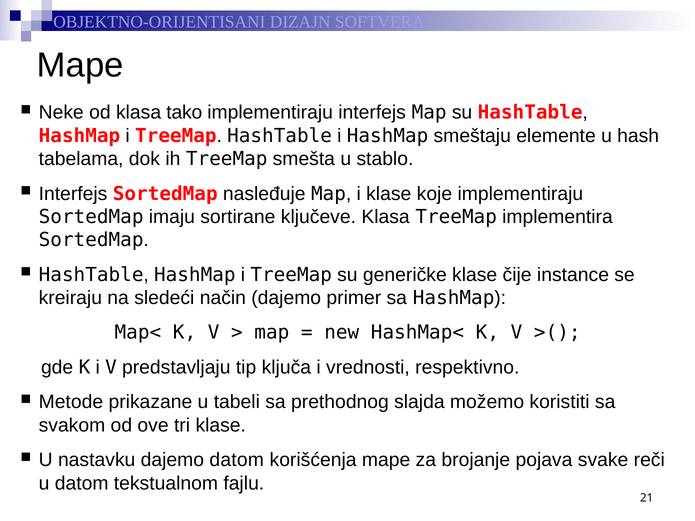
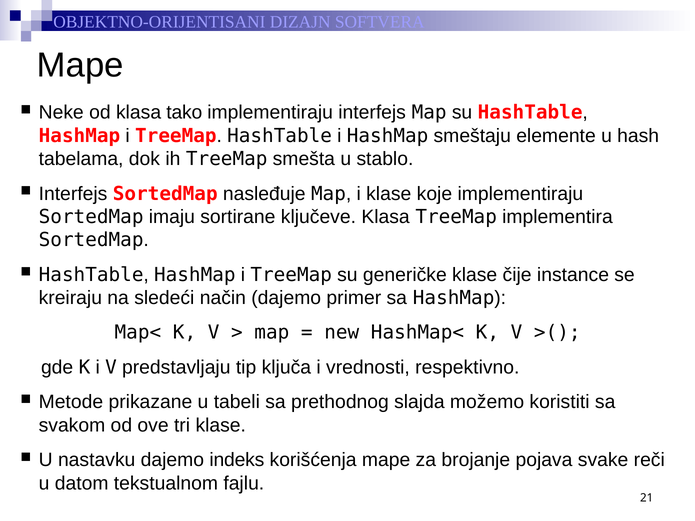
dajemo datom: datom -> indeks
